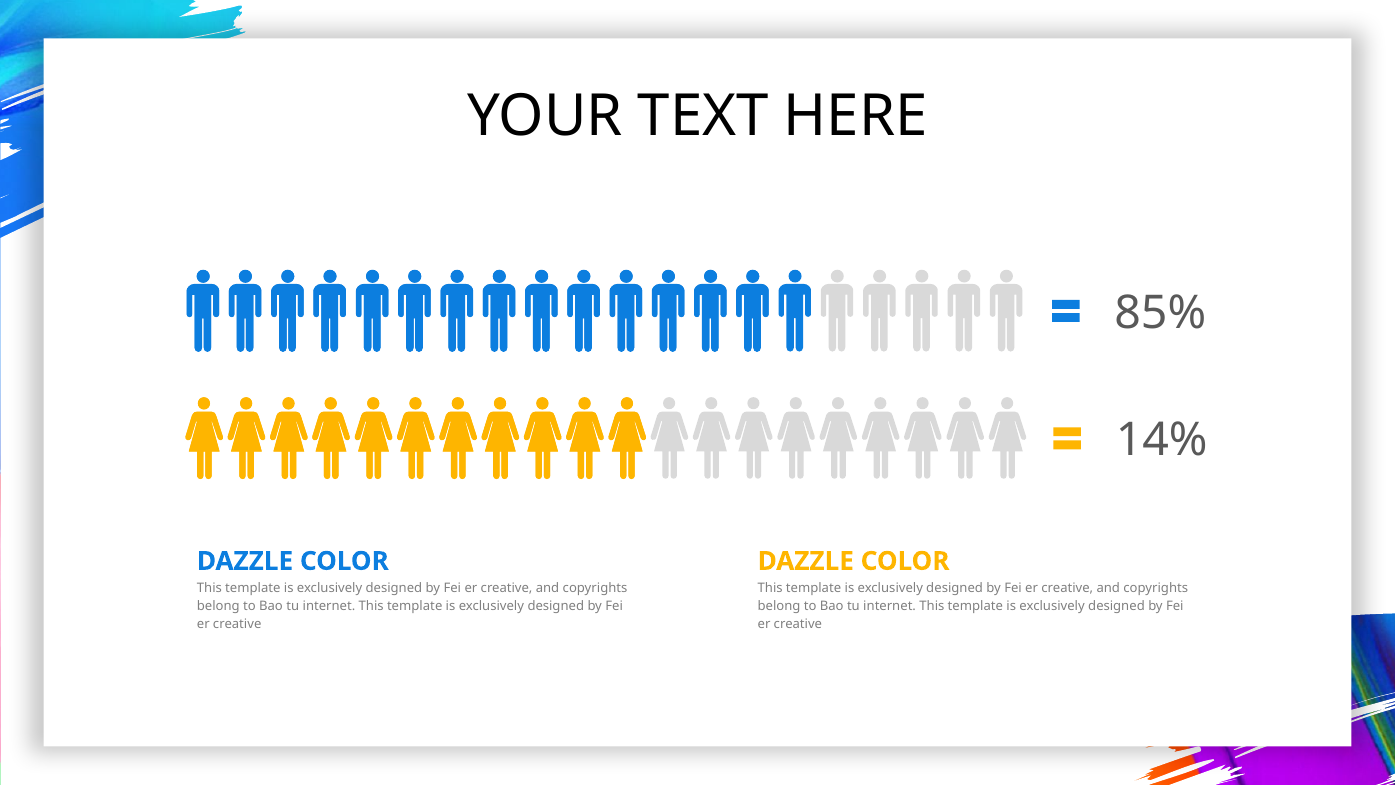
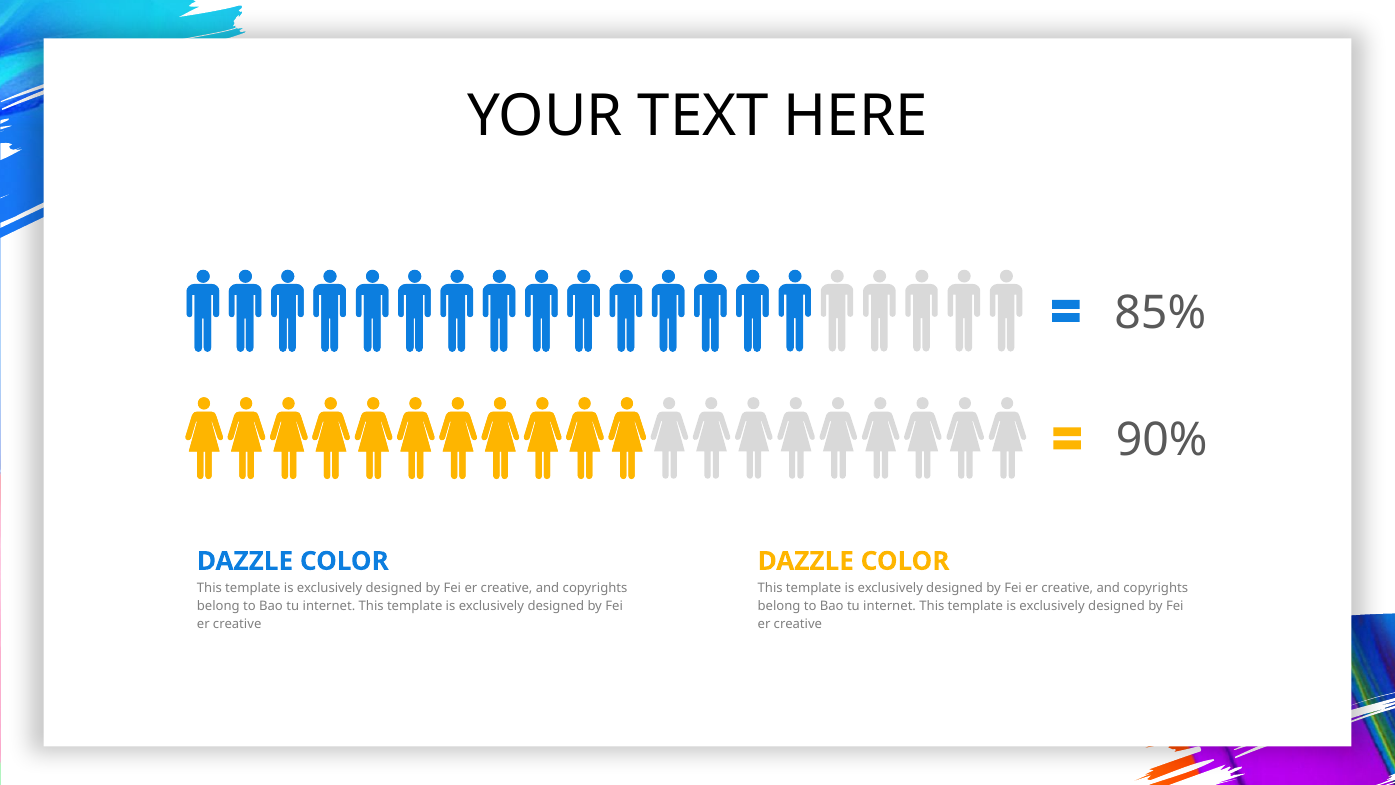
14%: 14% -> 90%
